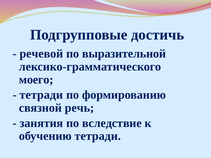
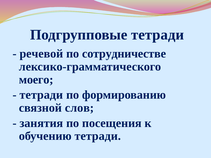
Подгрупповые достичь: достичь -> тетради
выразительной: выразительной -> сотрудничестве
речь: речь -> слов
вследствие: вследствие -> посещения
